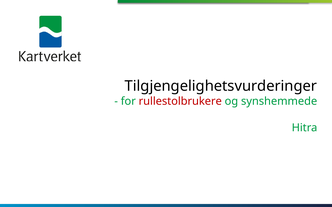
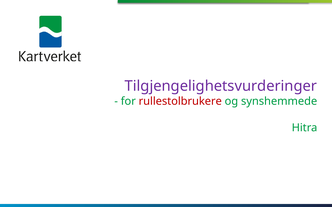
Tilgjengelighetsvurderinger colour: black -> purple
